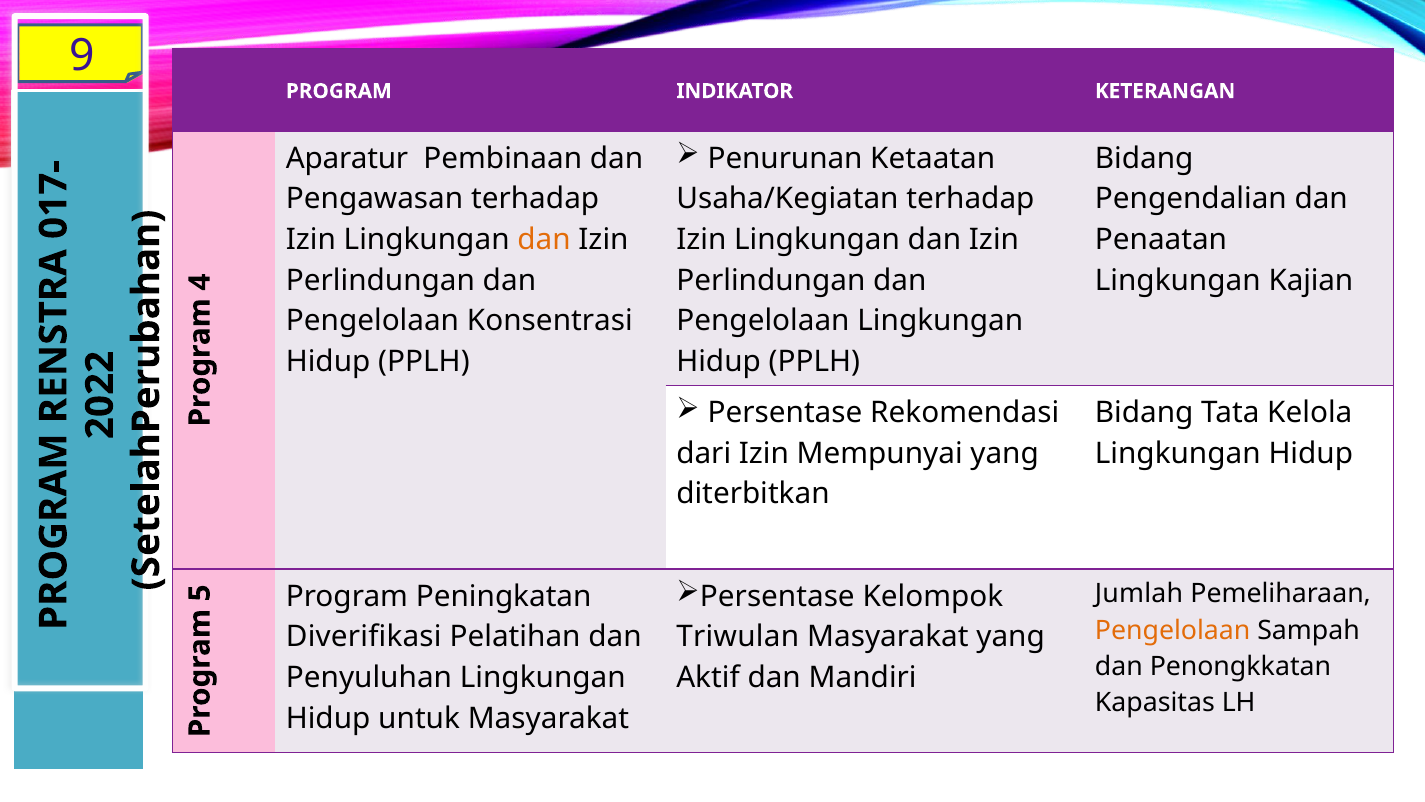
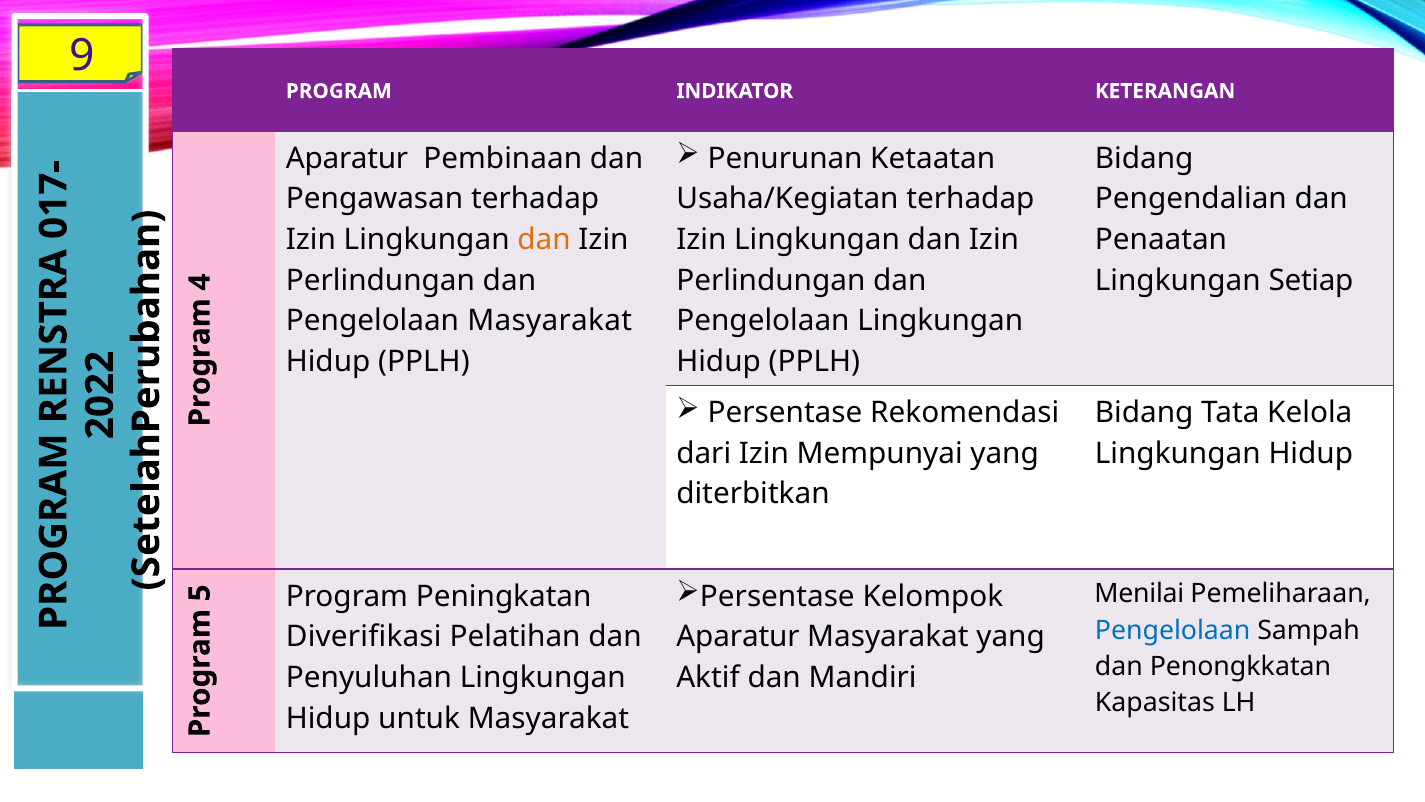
Kajian: Kajian -> Setiap
Pengelolaan Konsentrasi: Konsentrasi -> Masyarakat
Jumlah: Jumlah -> Menilai
Pengelolaan at (1173, 630) colour: orange -> blue
Triwulan at (738, 637): Triwulan -> Aparatur
